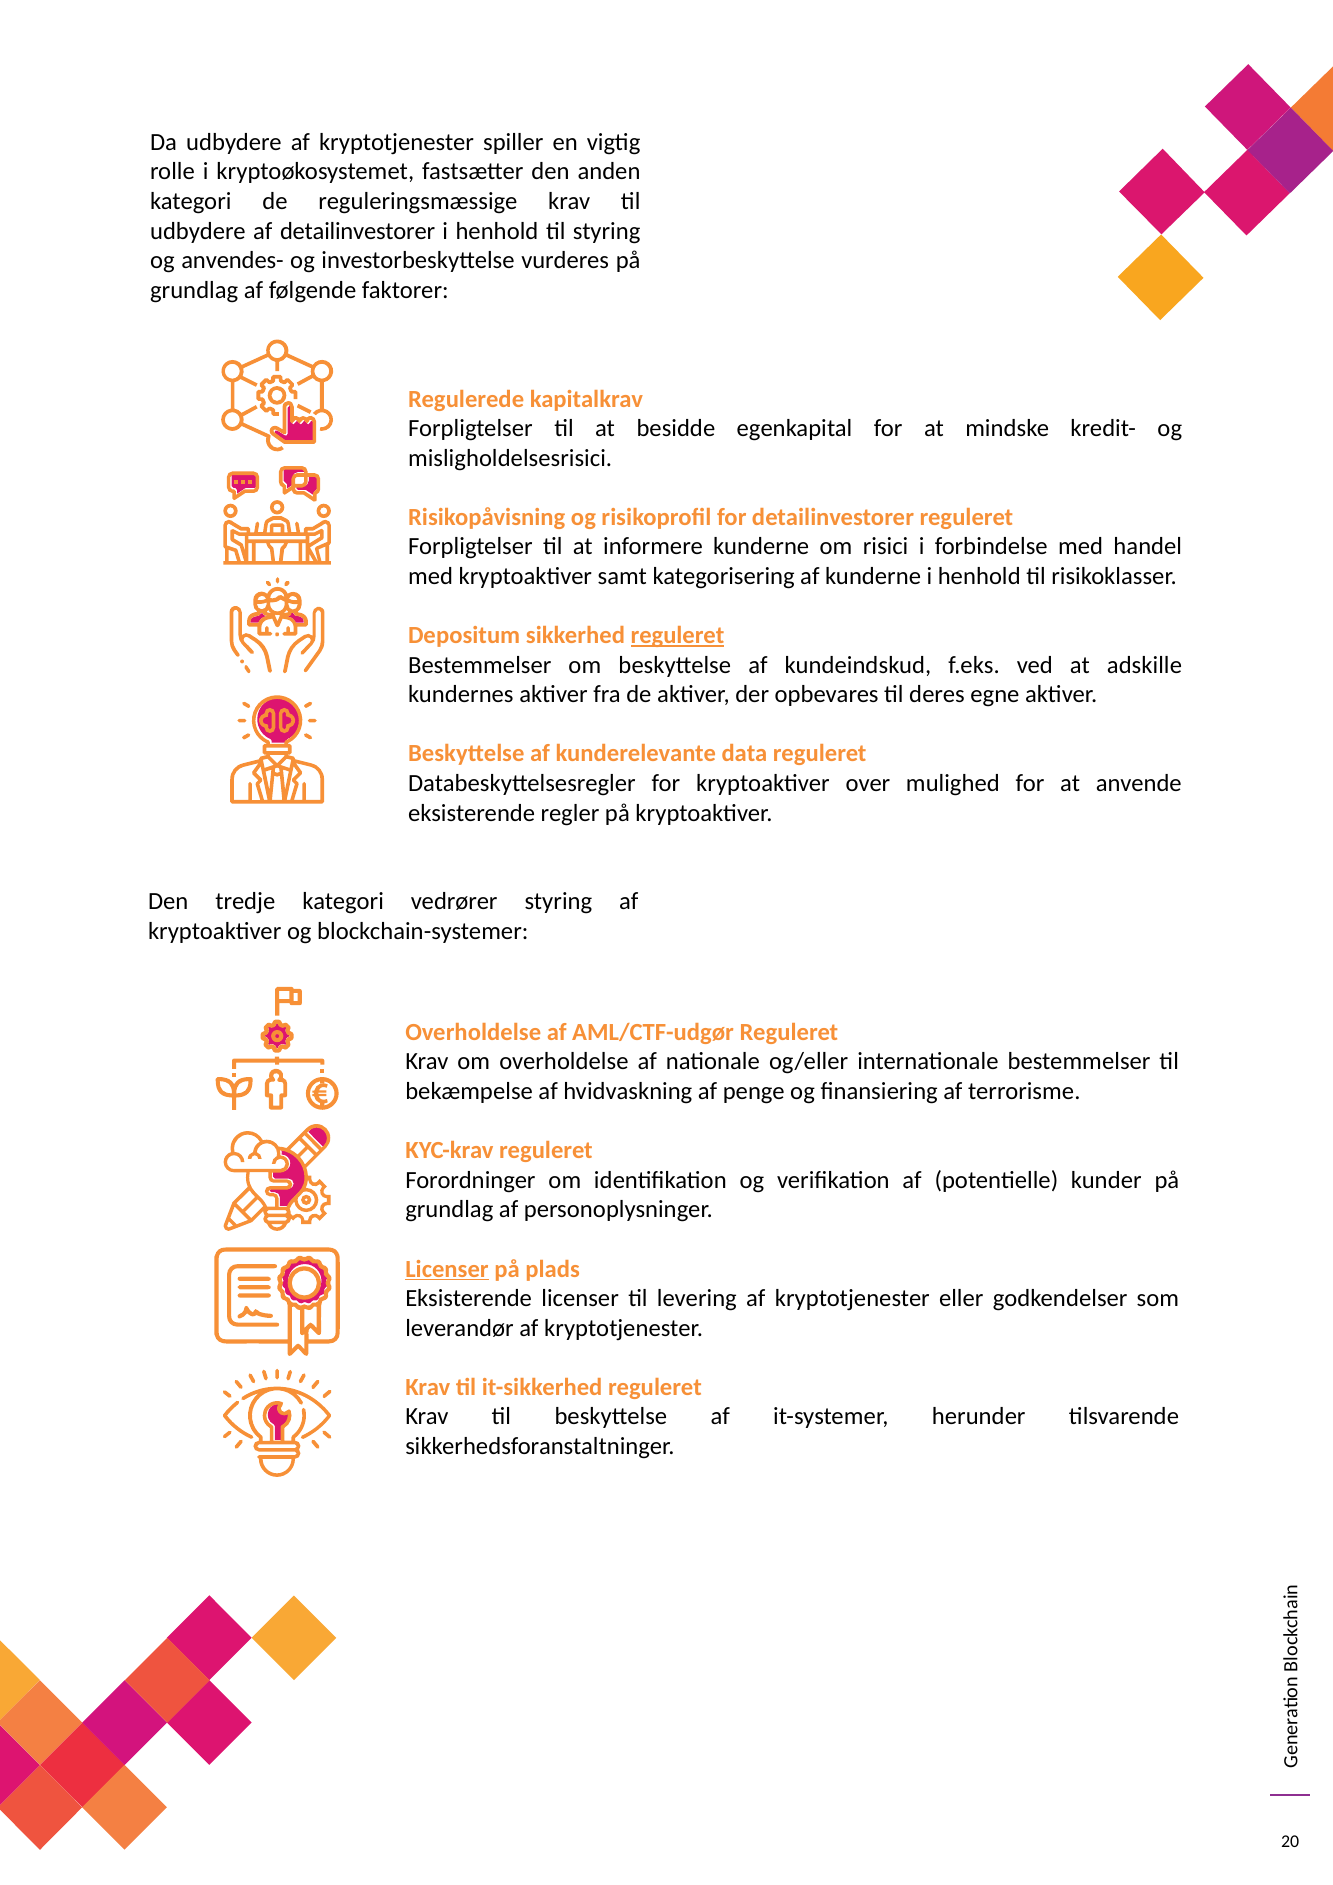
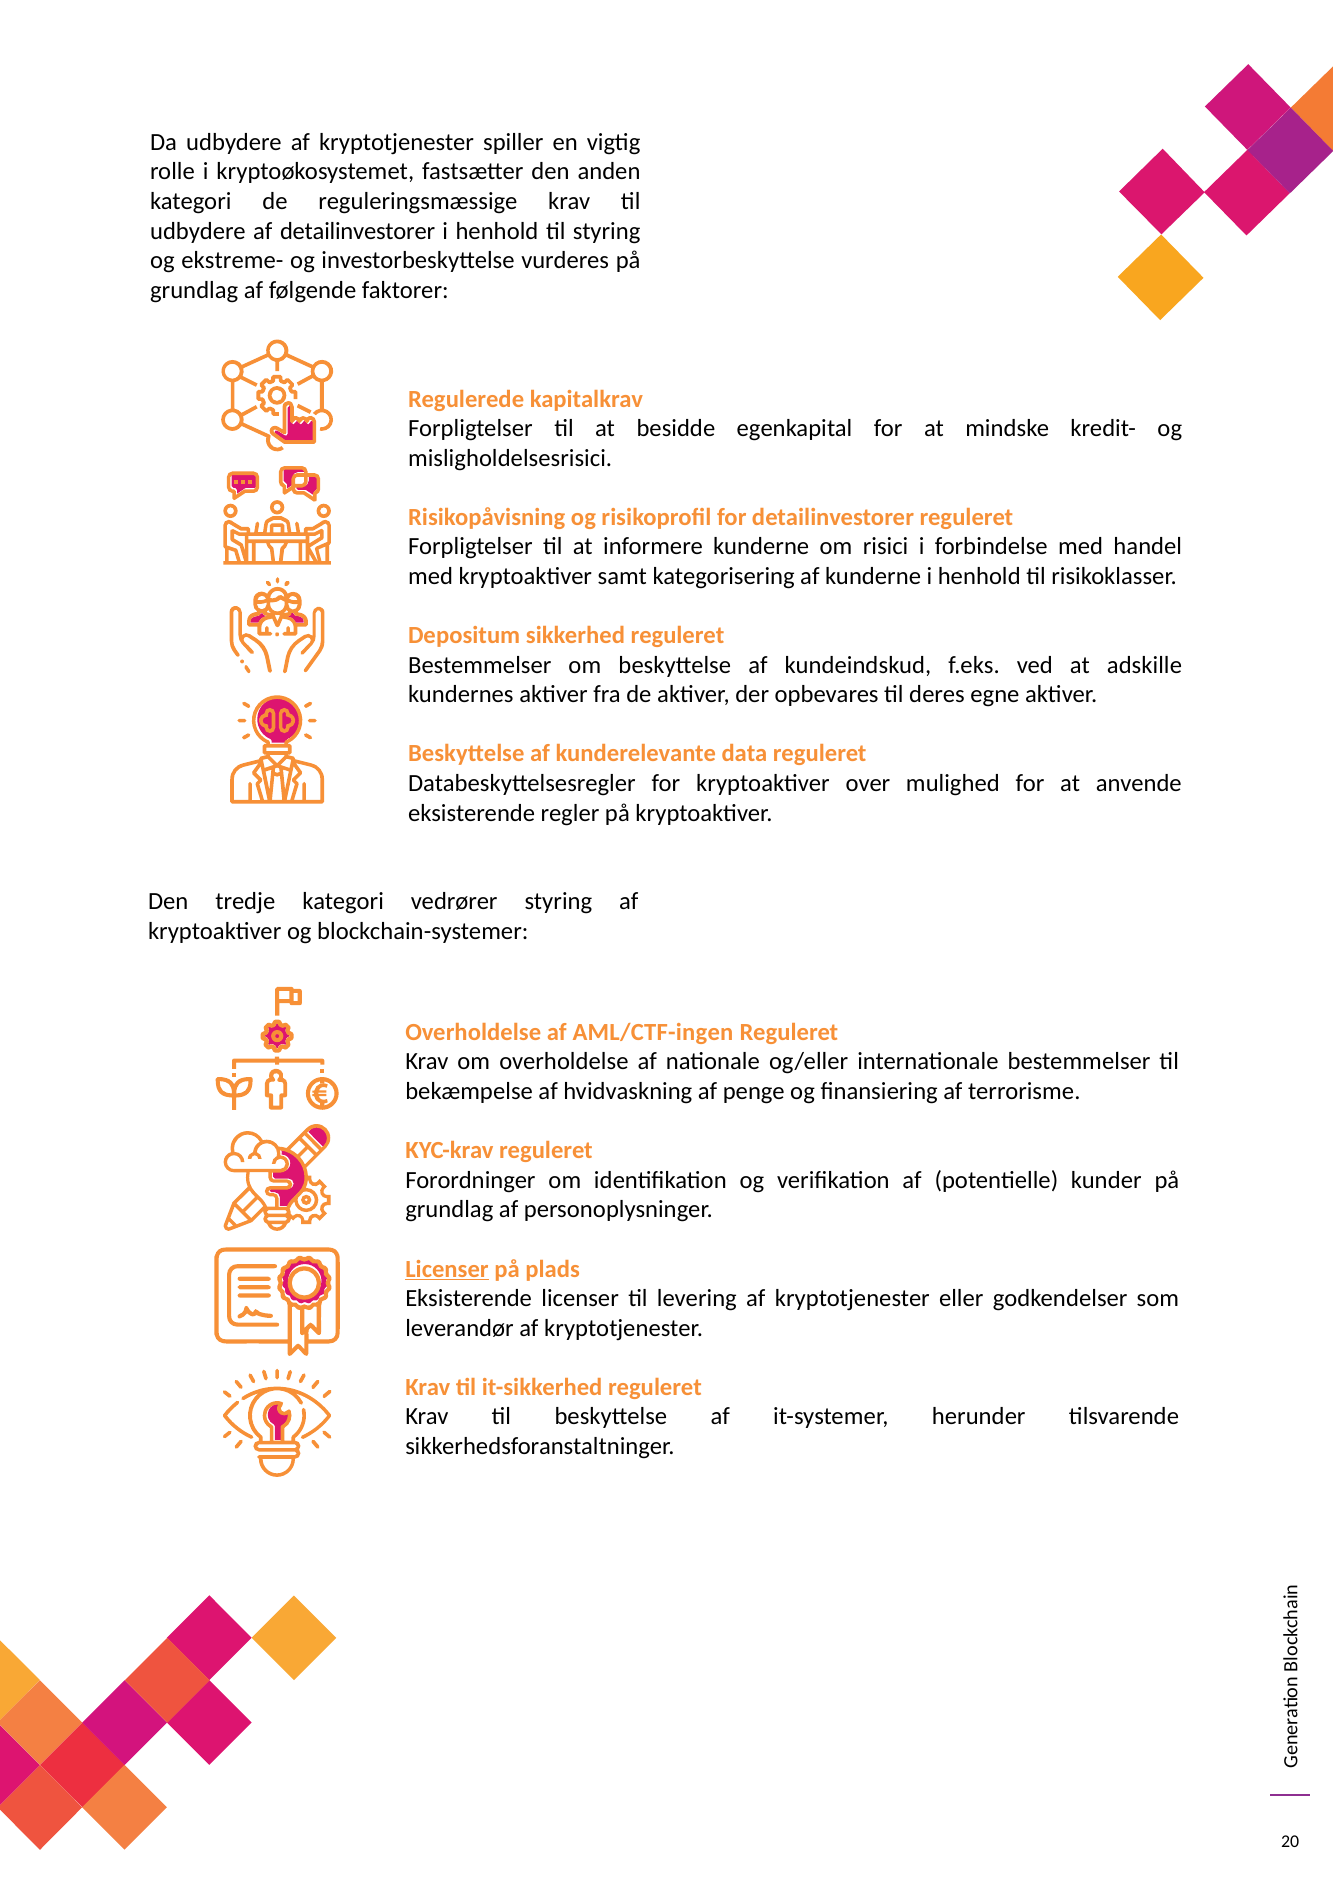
anvendes-: anvendes- -> ekstreme-
reguleret at (677, 636) underline: present -> none
AML/CTF-udgør: AML/CTF-udgør -> AML/CTF-ingen
